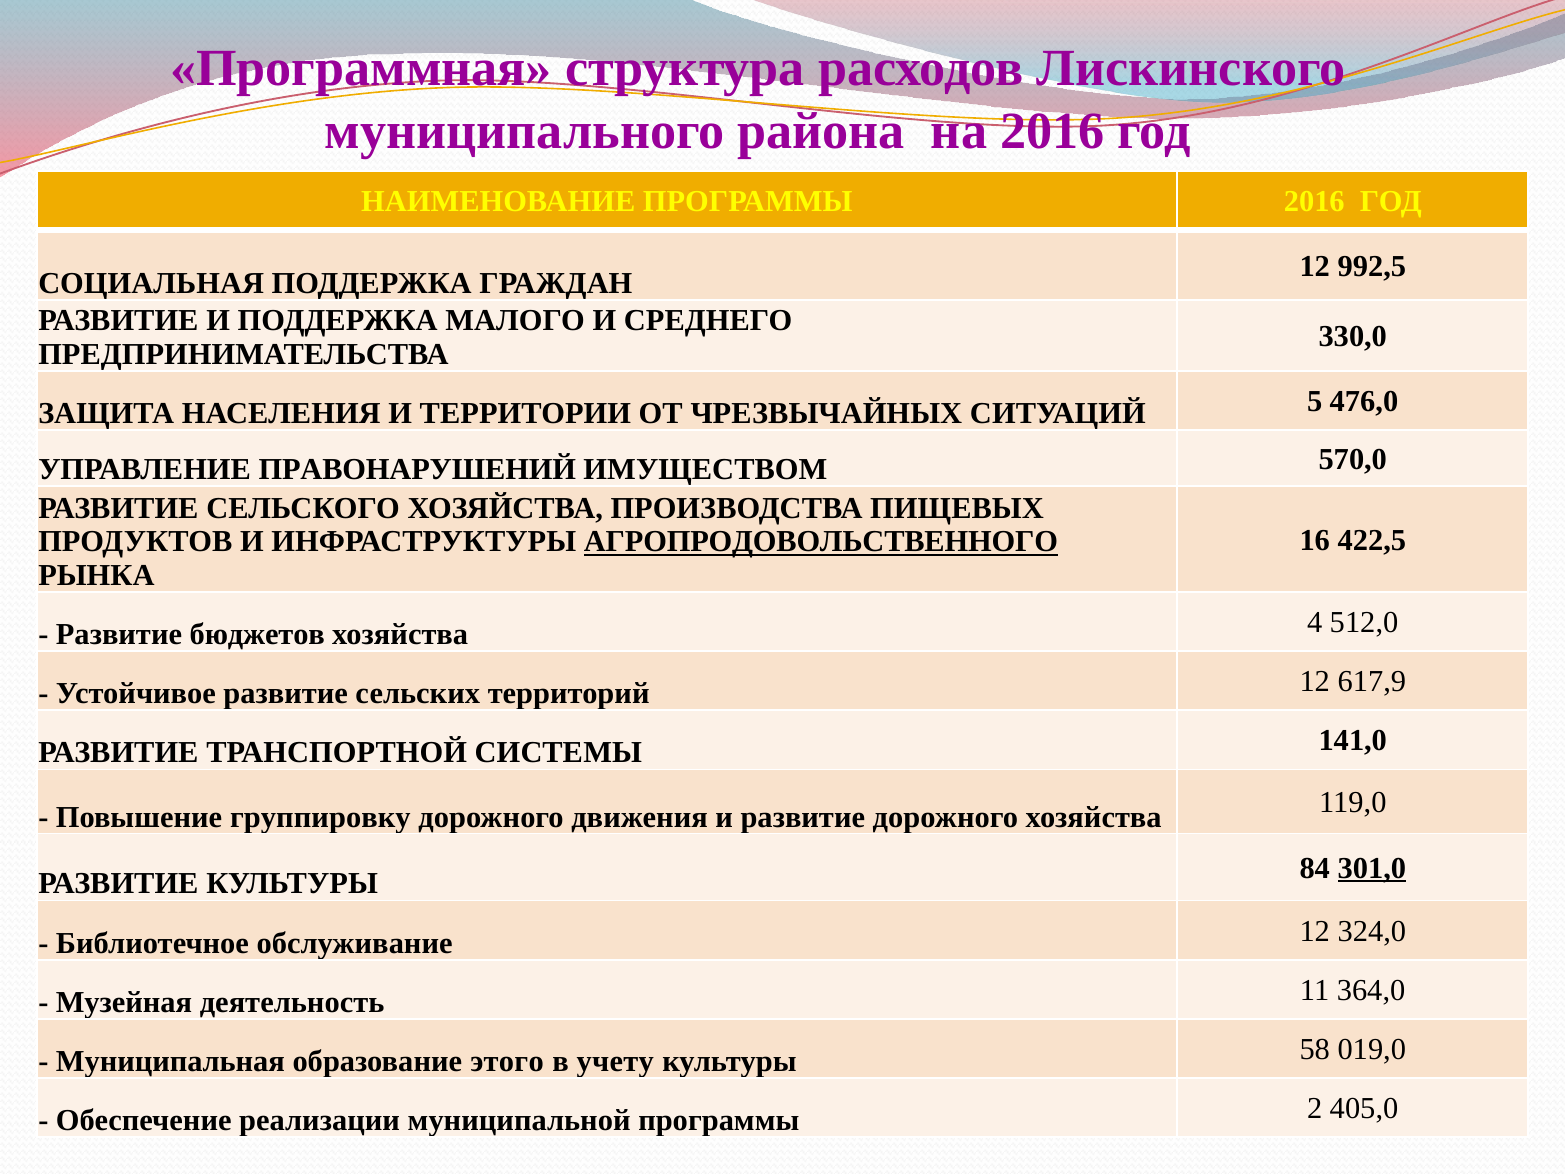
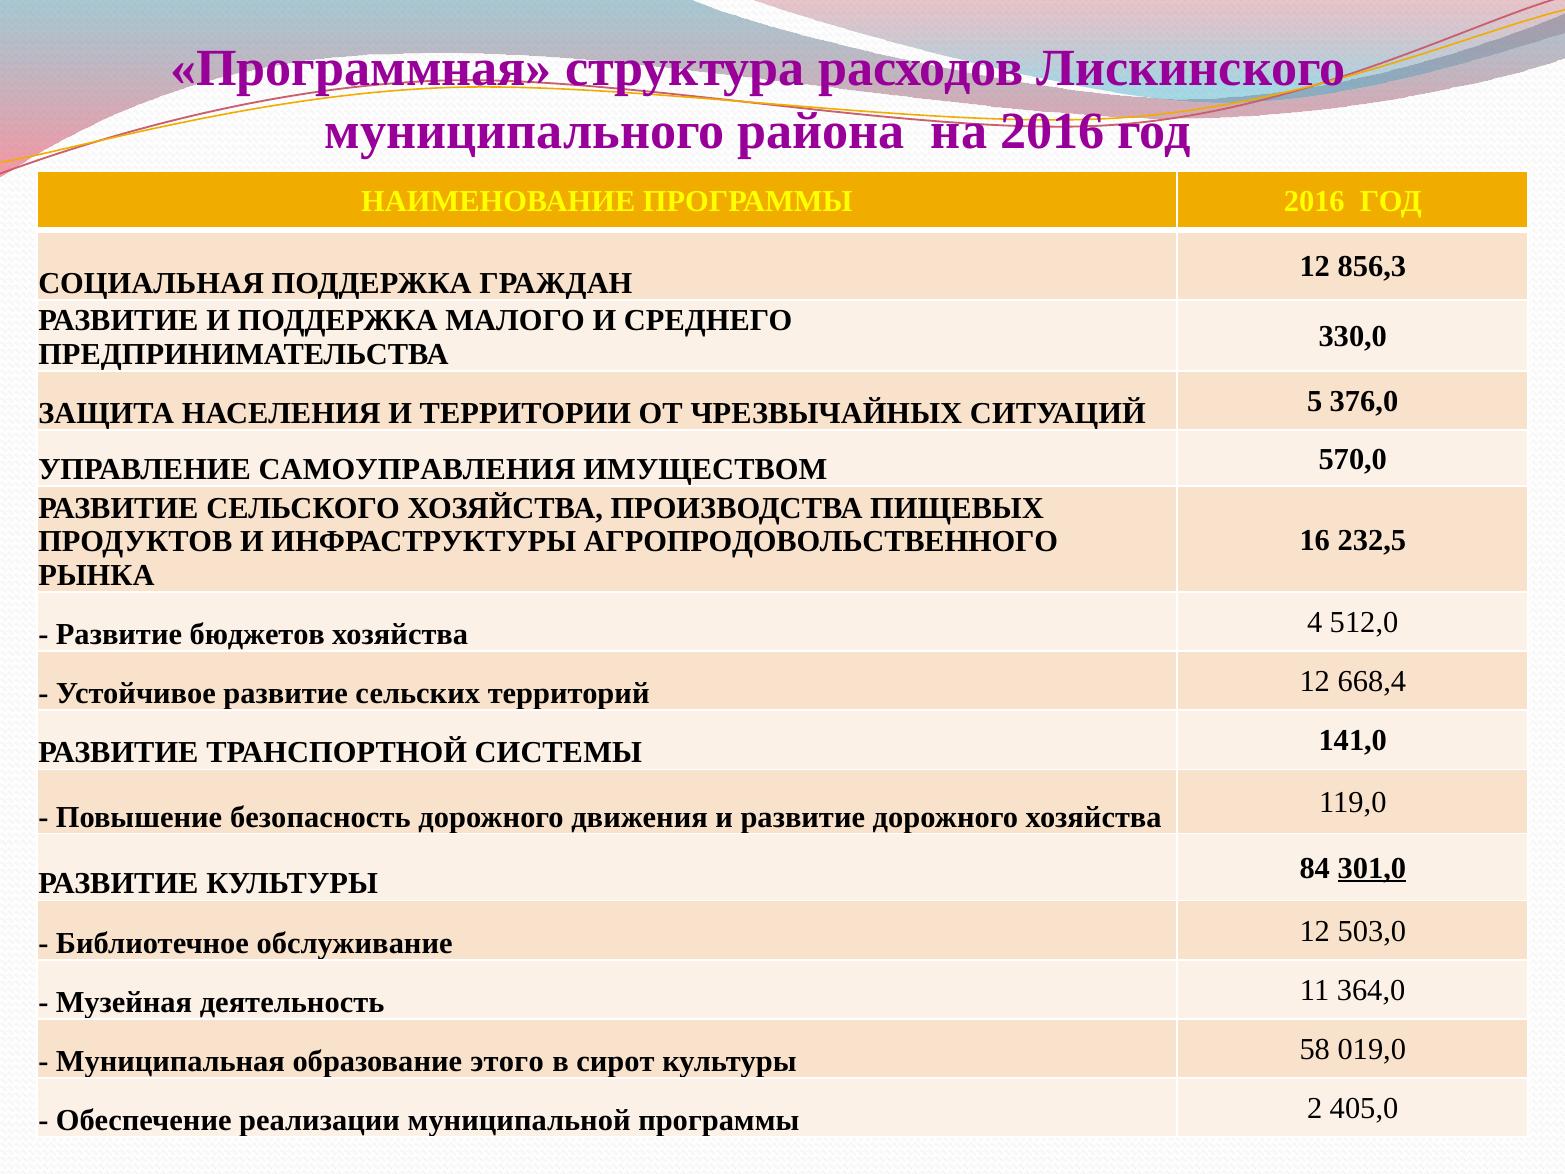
992,5: 992,5 -> 856,3
476,0: 476,0 -> 376,0
ПРАВОНАРУШЕНИЙ: ПРАВОНАРУШЕНИЙ -> САМОУПРАВЛЕНИЯ
422,5: 422,5 -> 232,5
АГРОПРОДОВОЛЬСТВЕННОГО underline: present -> none
617,9: 617,9 -> 668,4
группировку: группировку -> безопасность
324,0: 324,0 -> 503,0
учету: учету -> сирот
